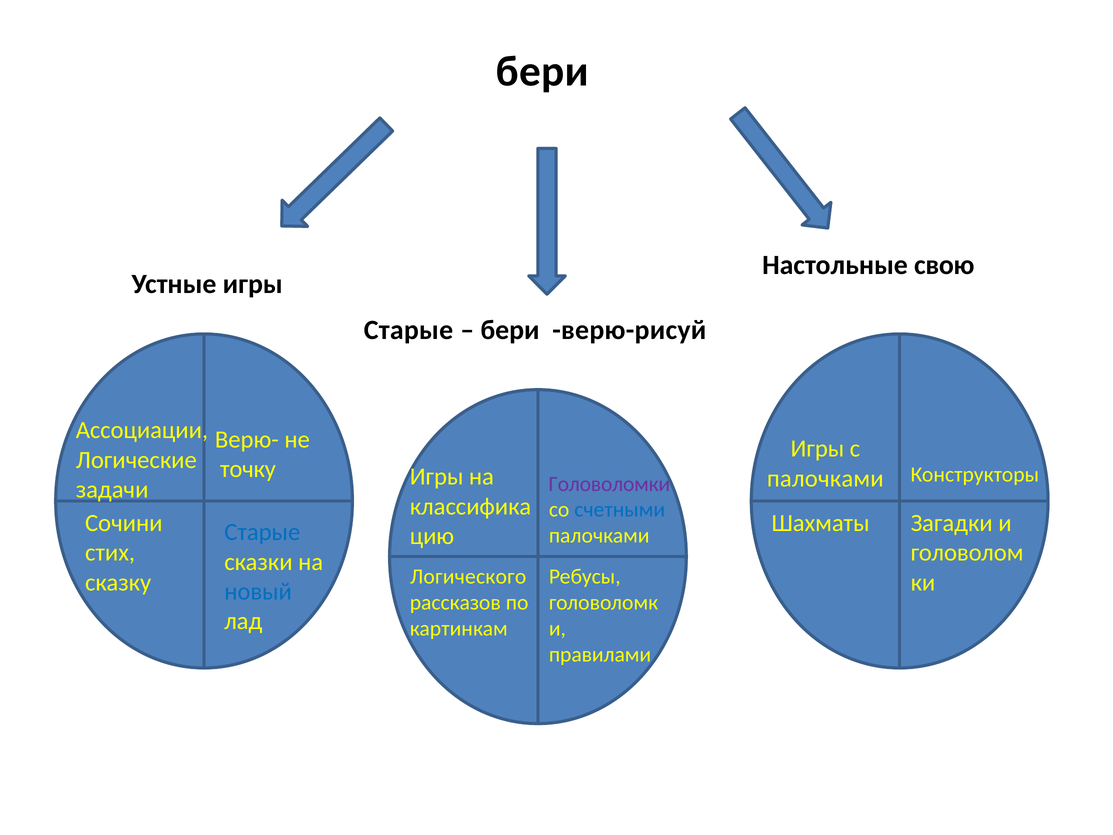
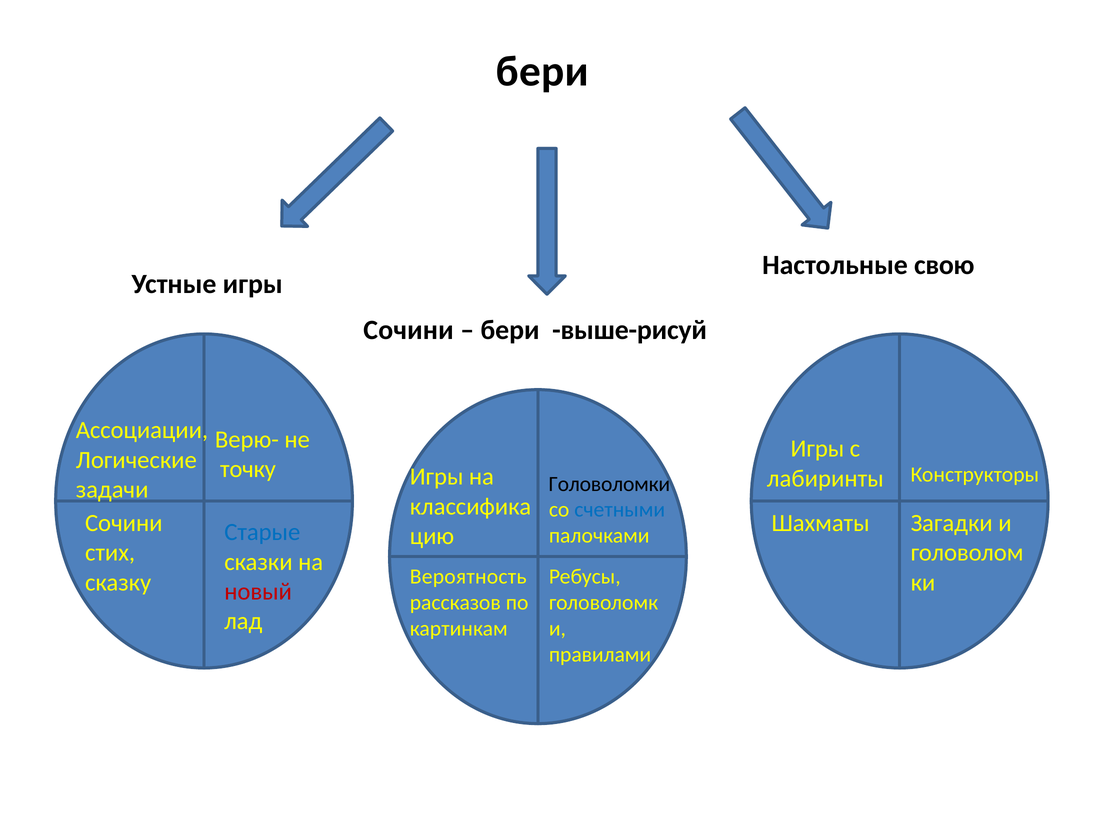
Старые at (408, 330): Старые -> Сочини
верю-рисуй: верю-рисуй -> выше-рисуй
палочками at (825, 478): палочками -> лабиринты
Головоломки colour: purple -> black
Логического: Логического -> Вероятность
новый colour: blue -> red
